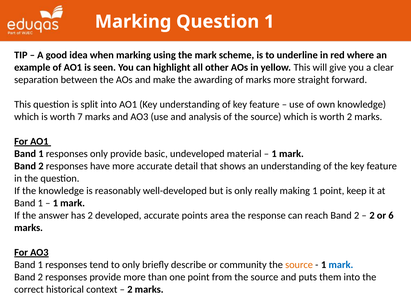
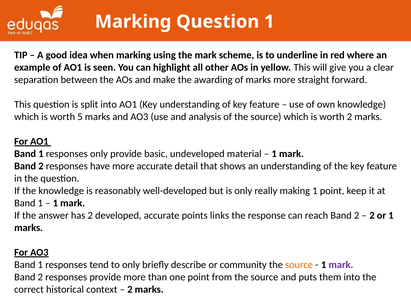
7: 7 -> 5
area: area -> links
or 6: 6 -> 1
mark at (341, 265) colour: blue -> purple
